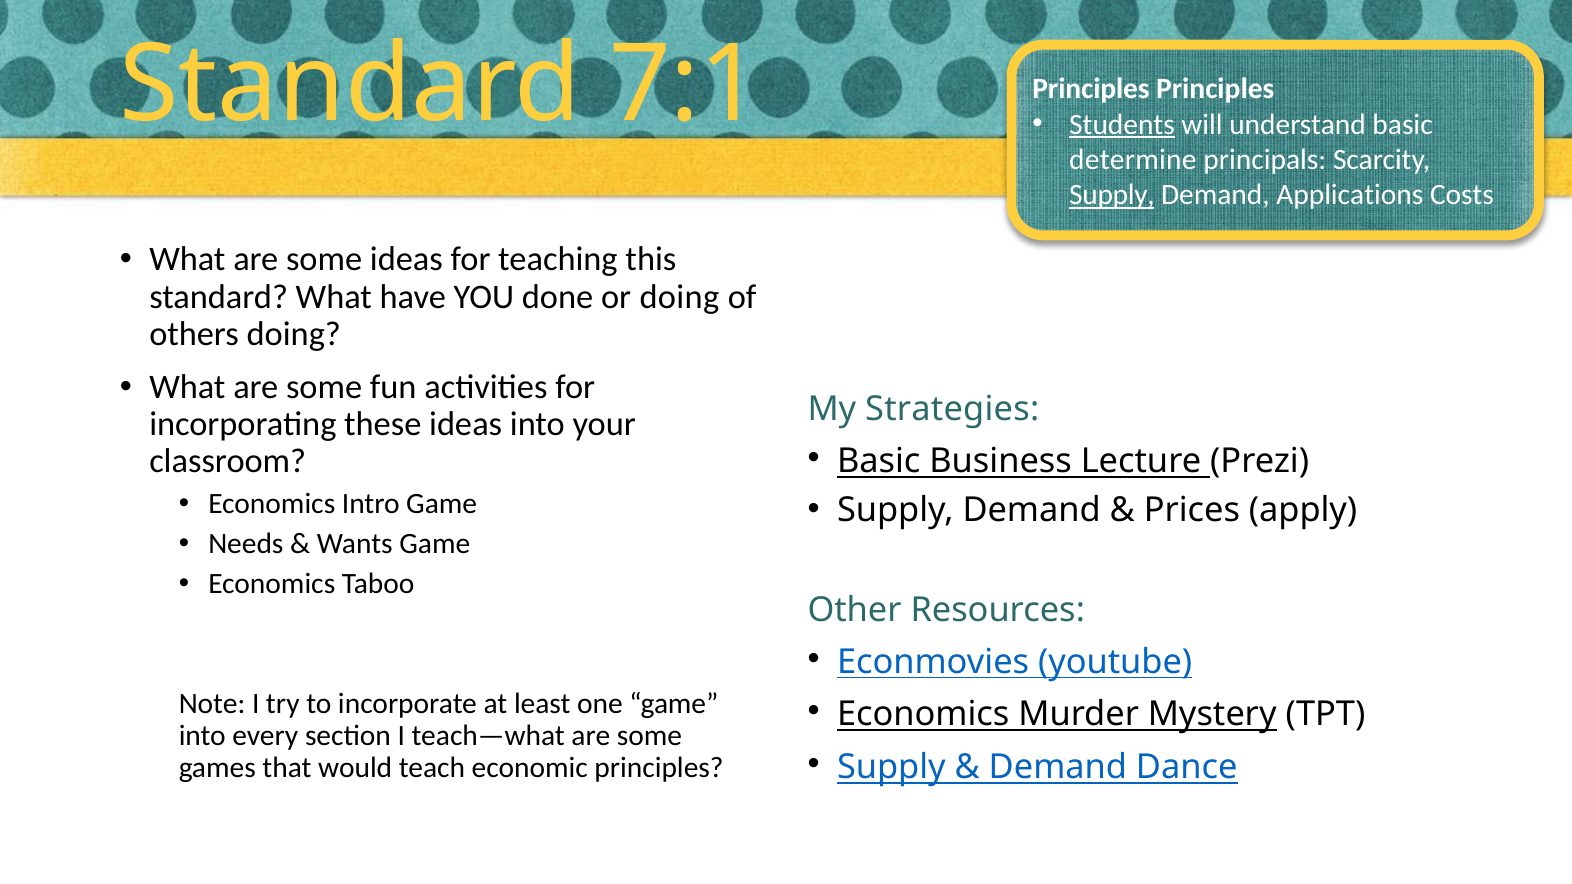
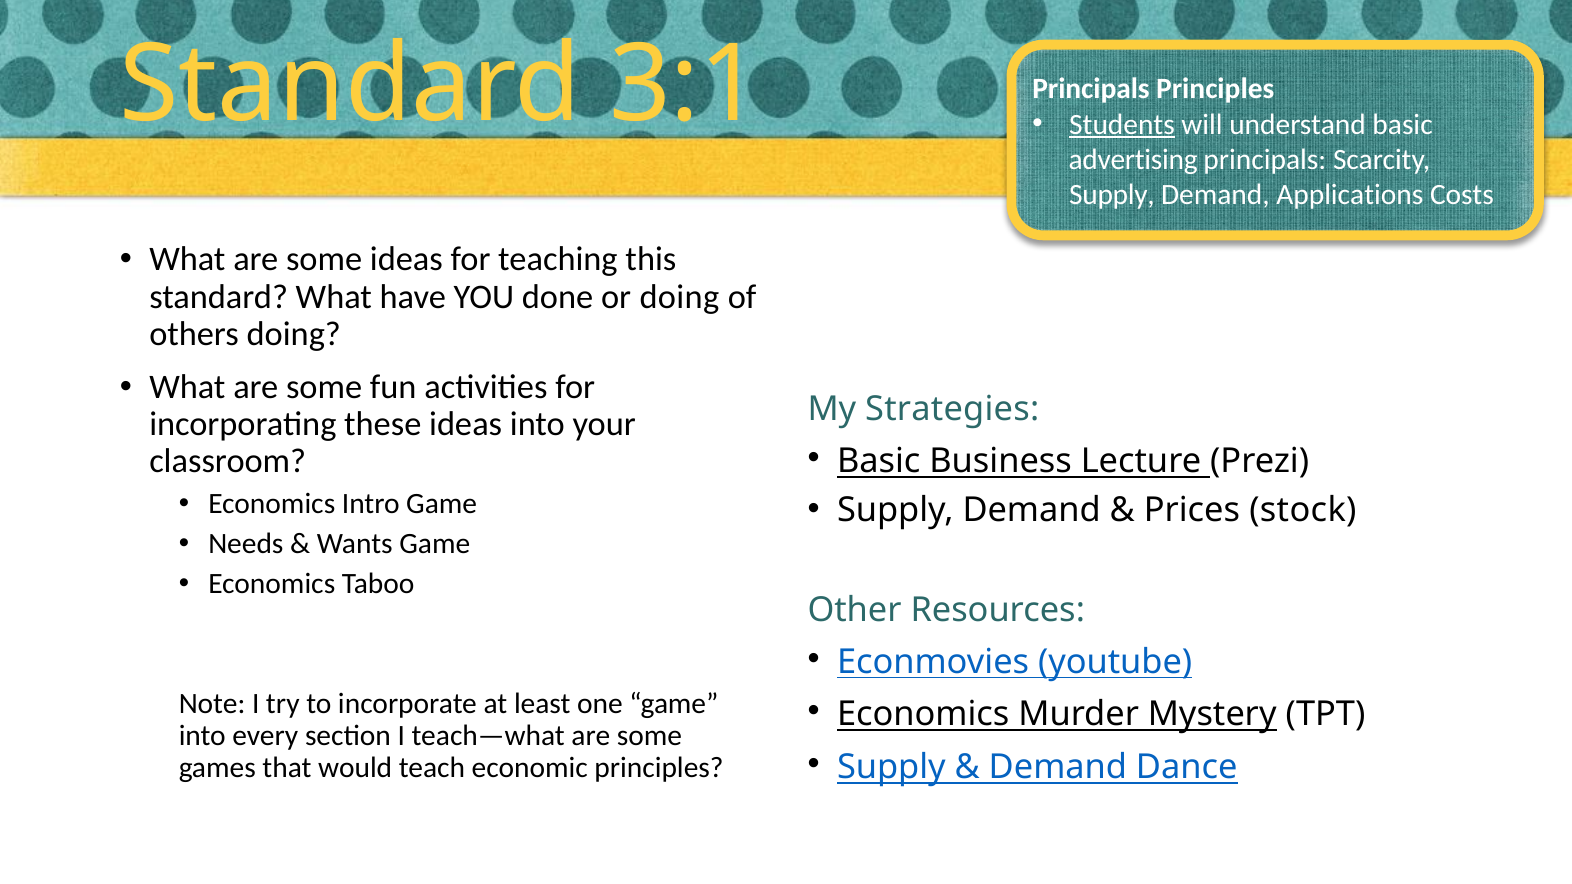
7:1: 7:1 -> 3:1
Principles at (1091, 89): Principles -> Principals
determine: determine -> advertising
Supply at (1112, 195) underline: present -> none
apply: apply -> stock
